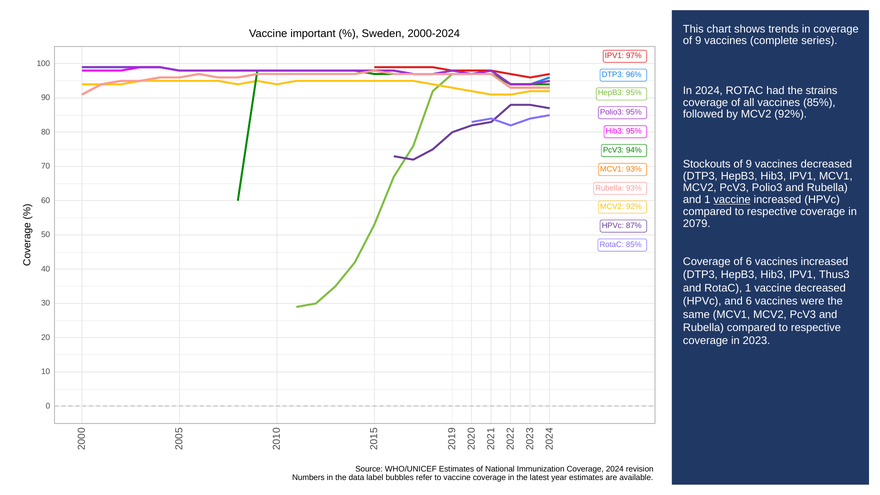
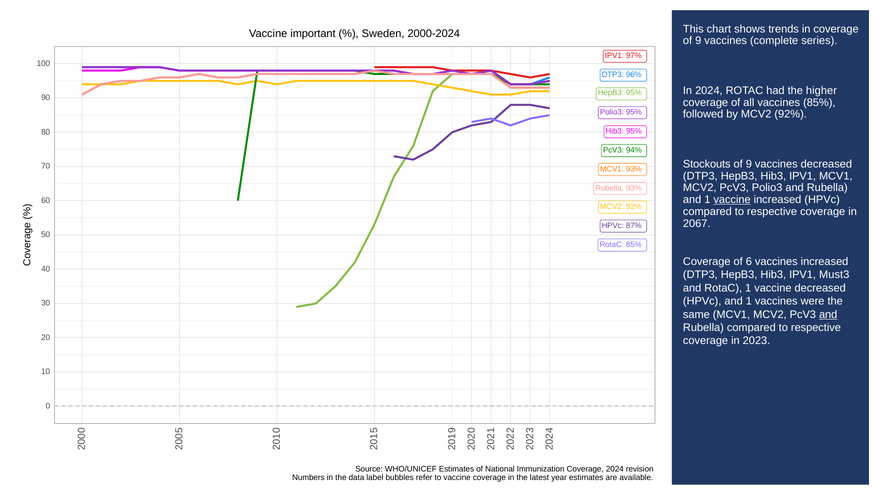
strains: strains -> higher
2079: 2079 -> 2067
Thus3: Thus3 -> Must3
HPVc and 6: 6 -> 1
and at (828, 314) underline: none -> present
